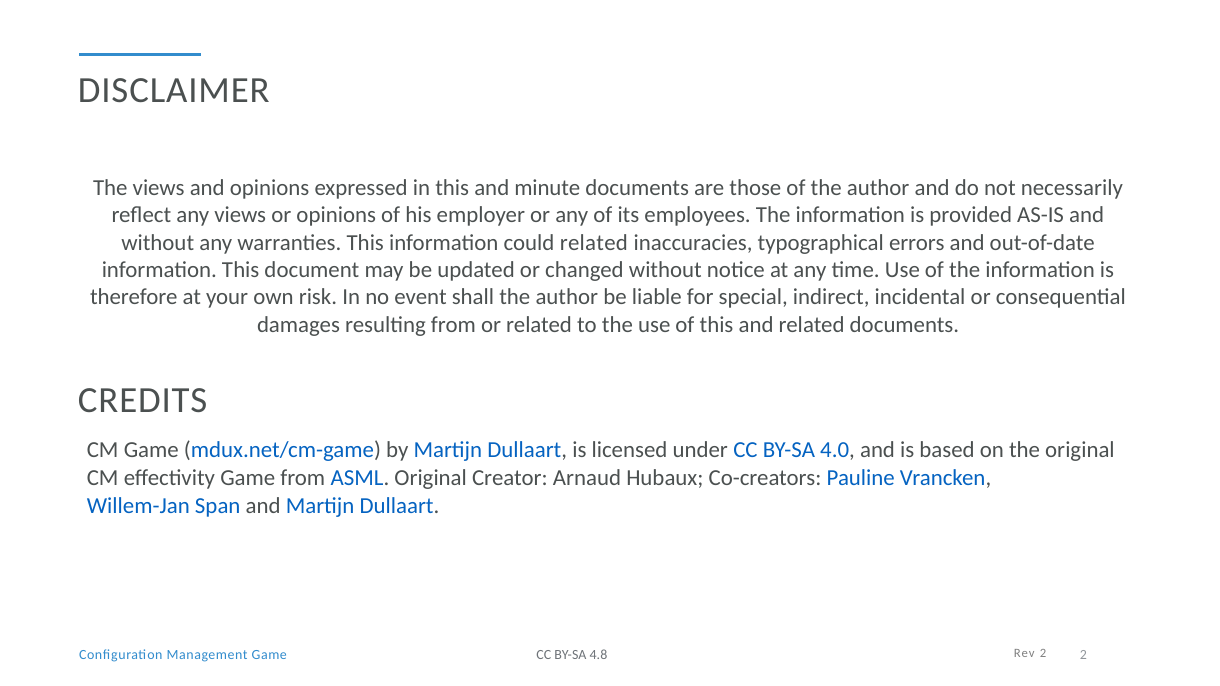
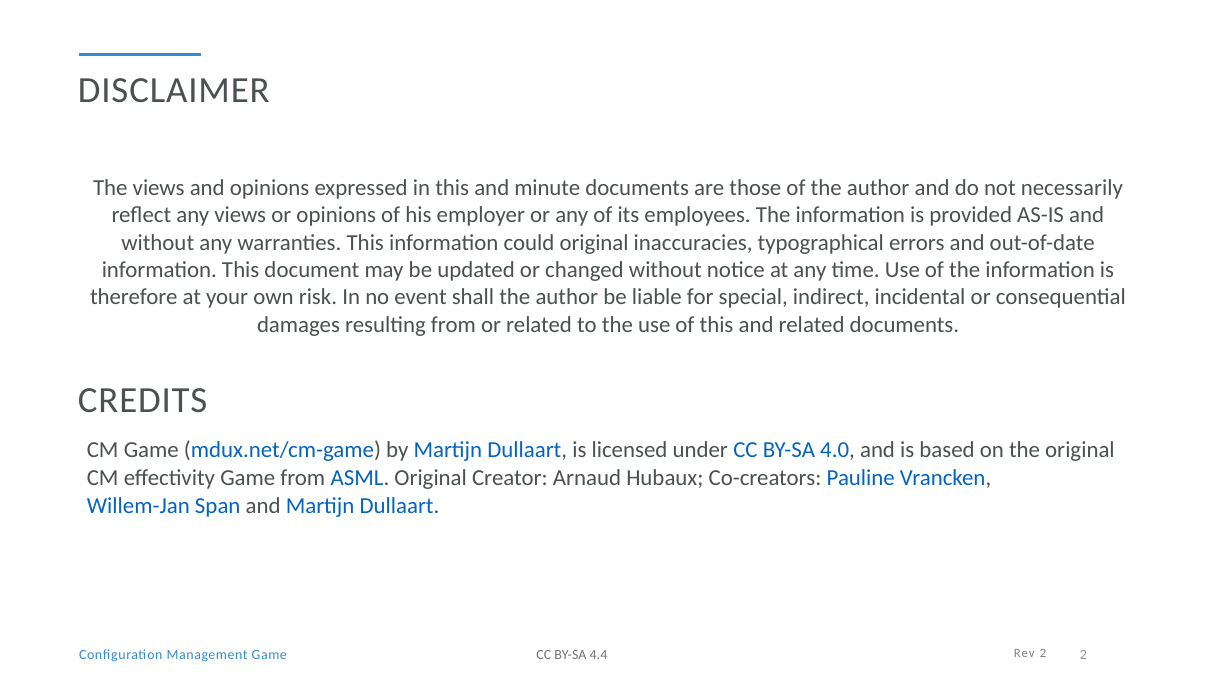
could related: related -> original
4.8: 4.8 -> 4.4
